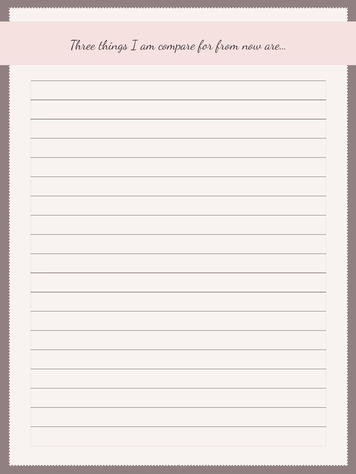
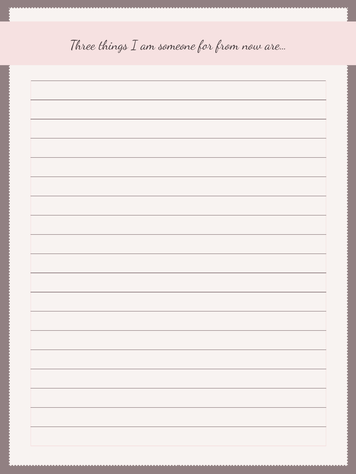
compare: compare -> someone
